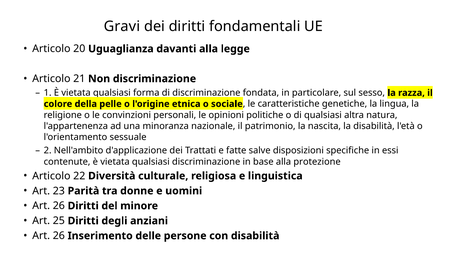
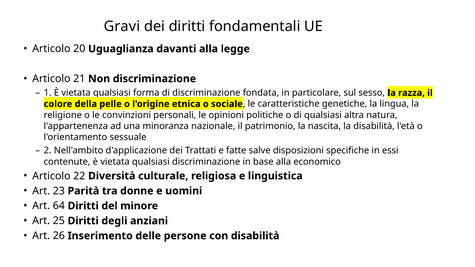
protezione: protezione -> economico
26 at (59, 206): 26 -> 64
